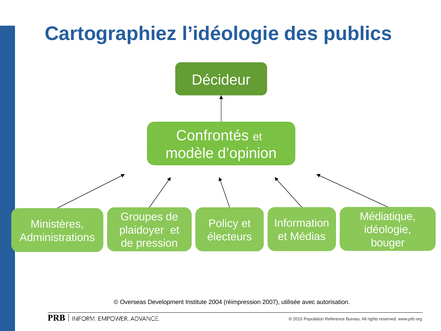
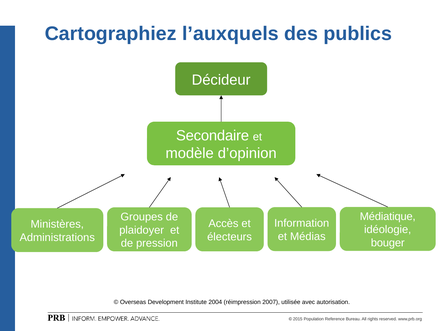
l’idéologie: l’idéologie -> l’auxquels
Confrontés: Confrontés -> Secondaire
Policy: Policy -> Accès
